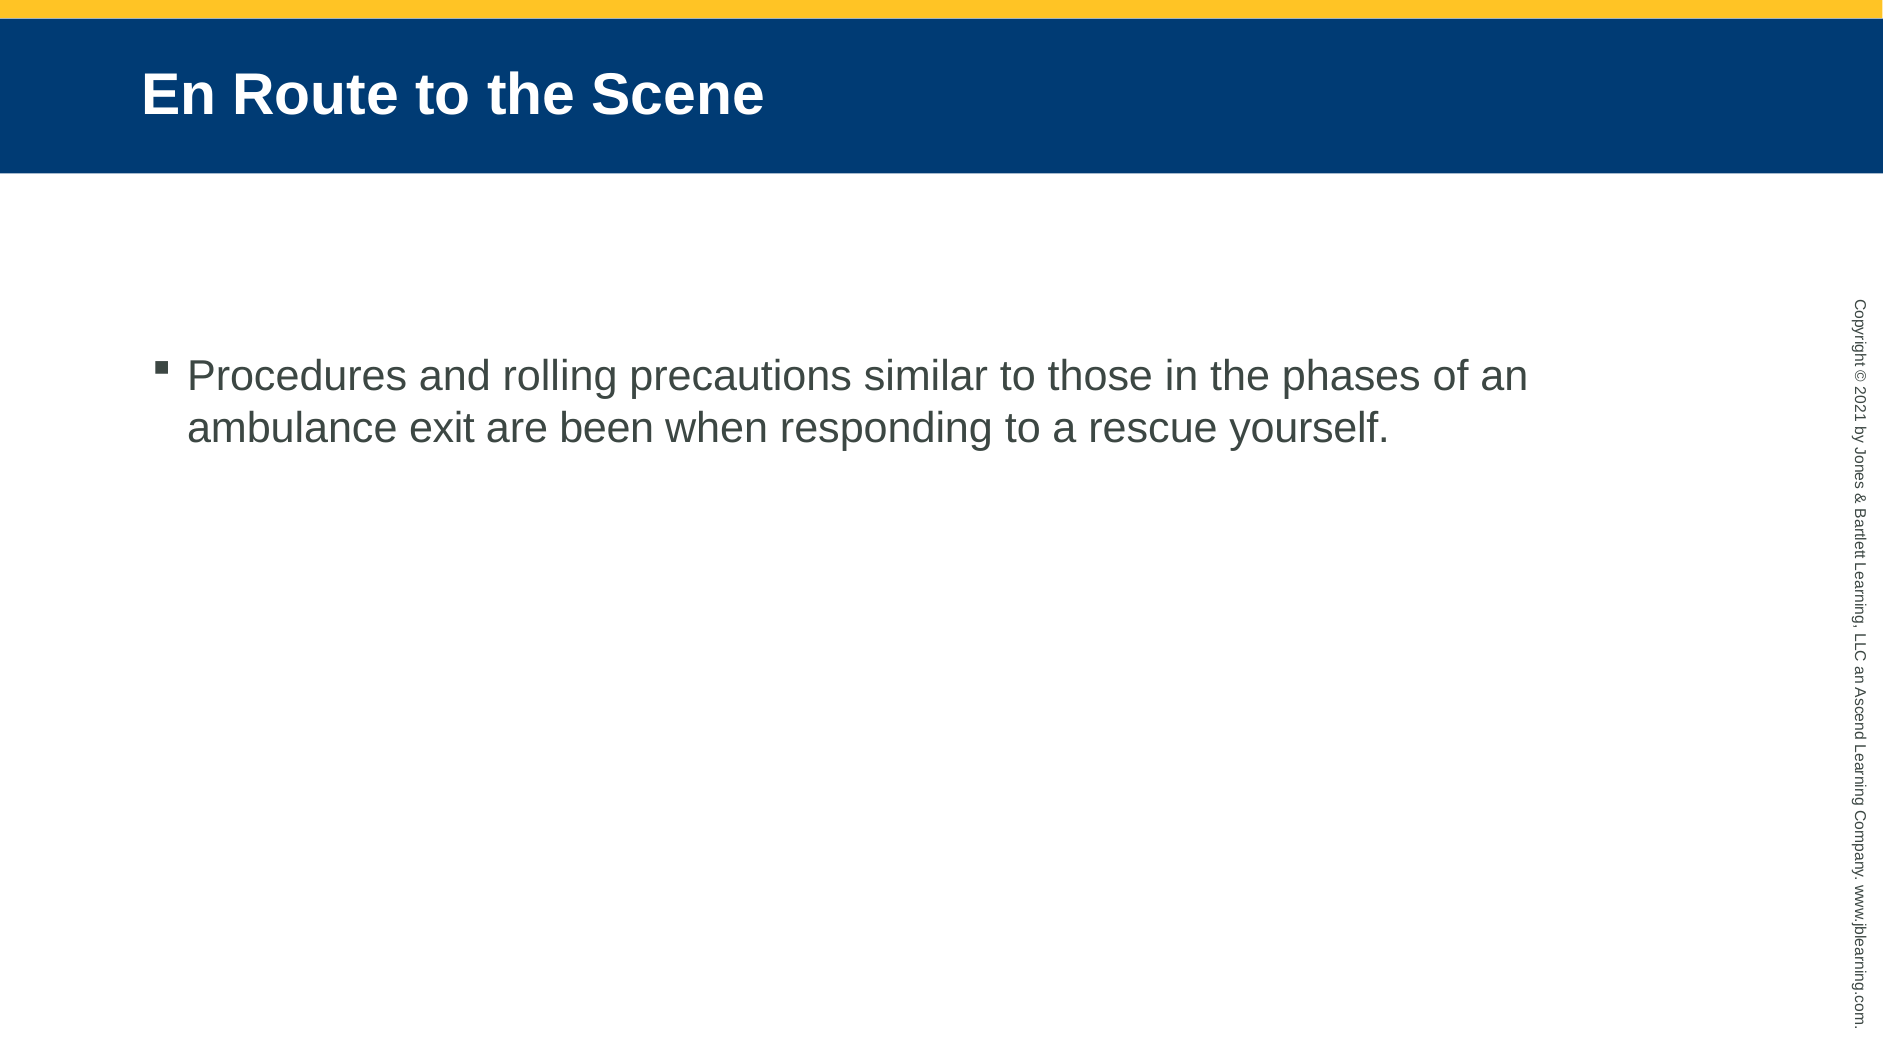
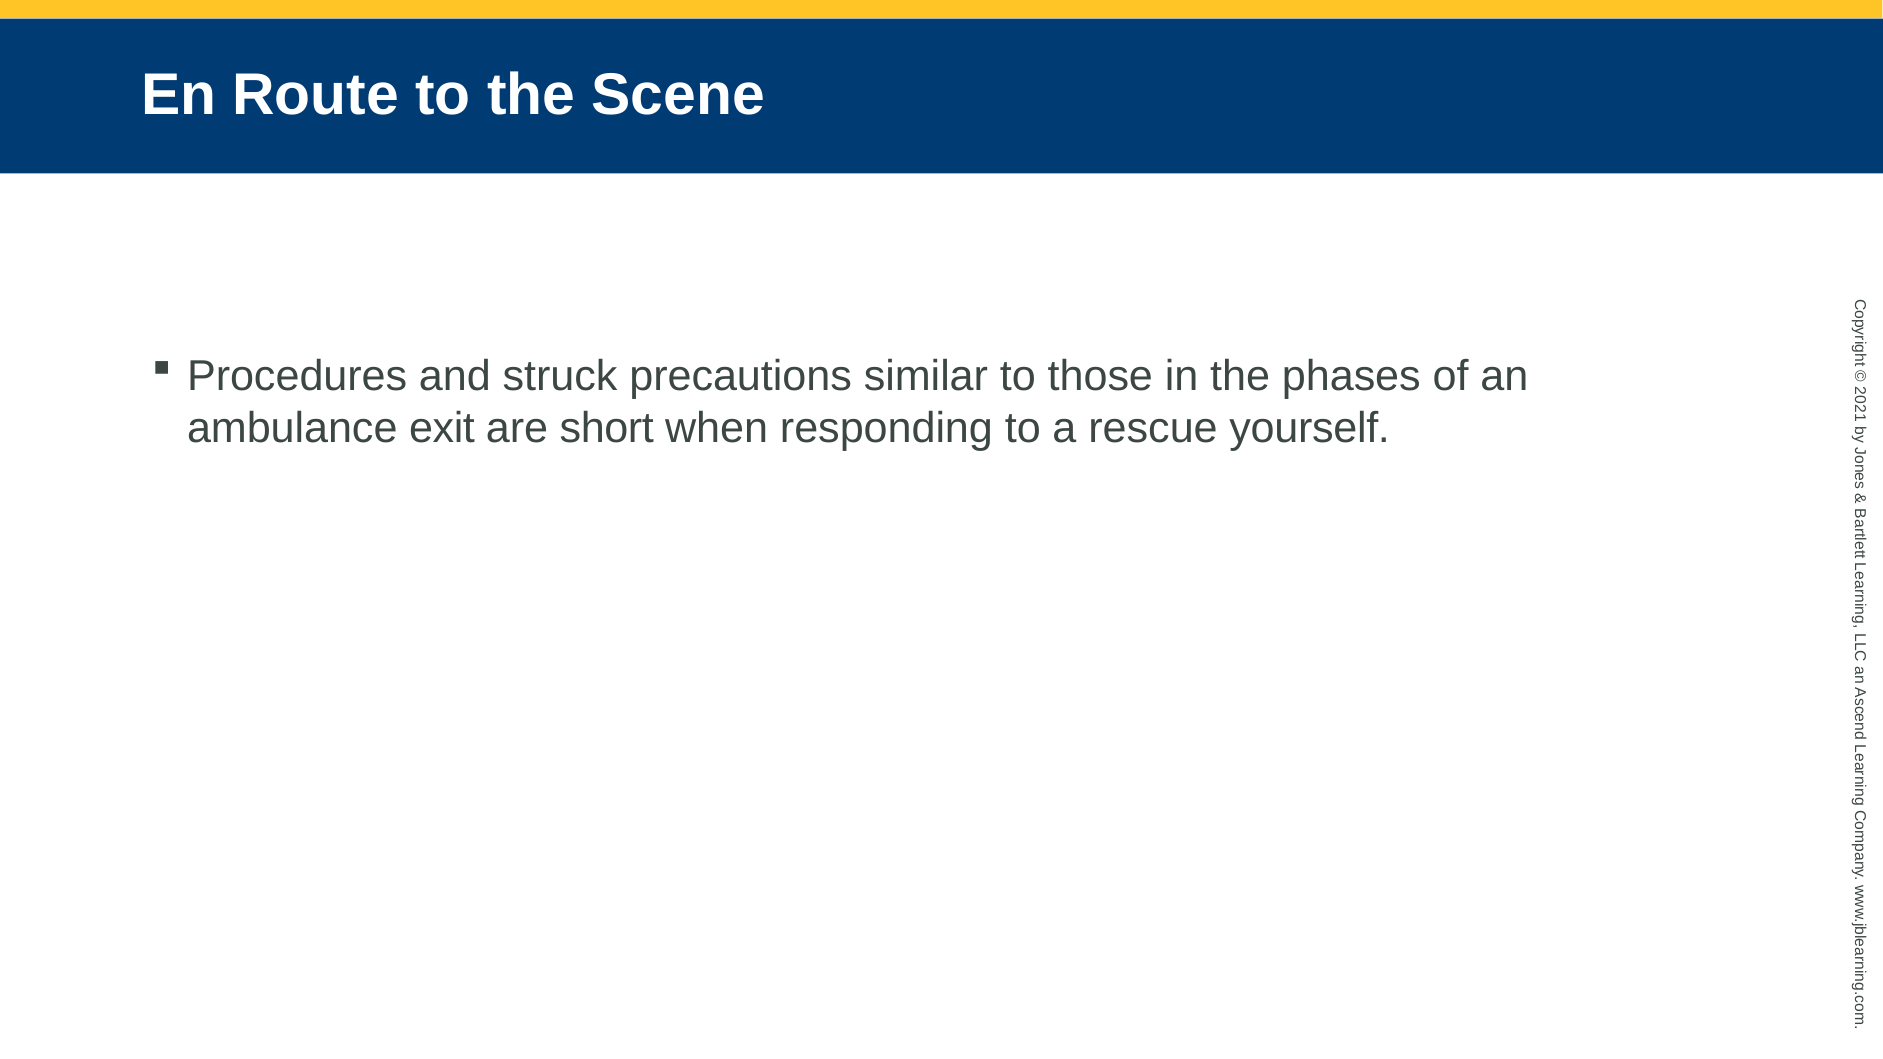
rolling: rolling -> struck
been: been -> short
